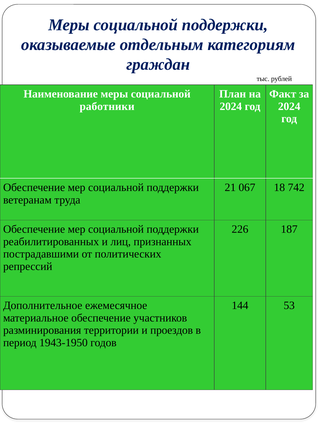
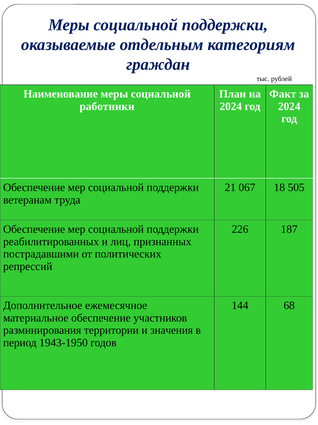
742: 742 -> 505
53: 53 -> 68
проездов: проездов -> значения
